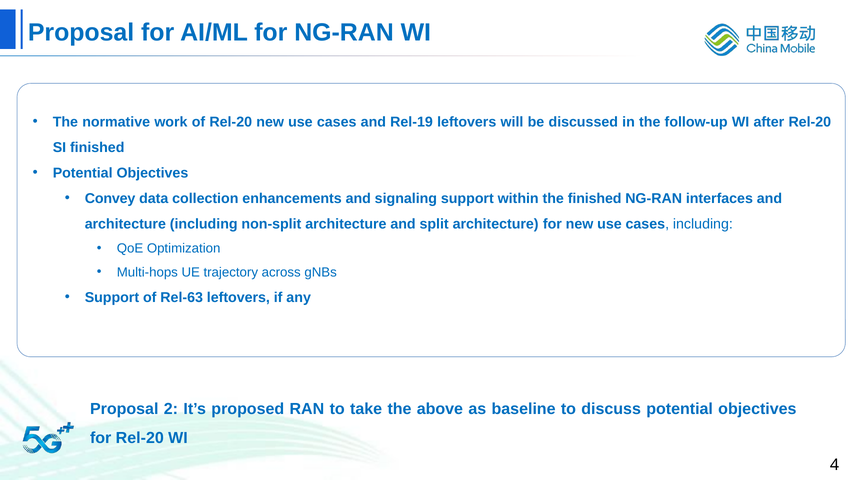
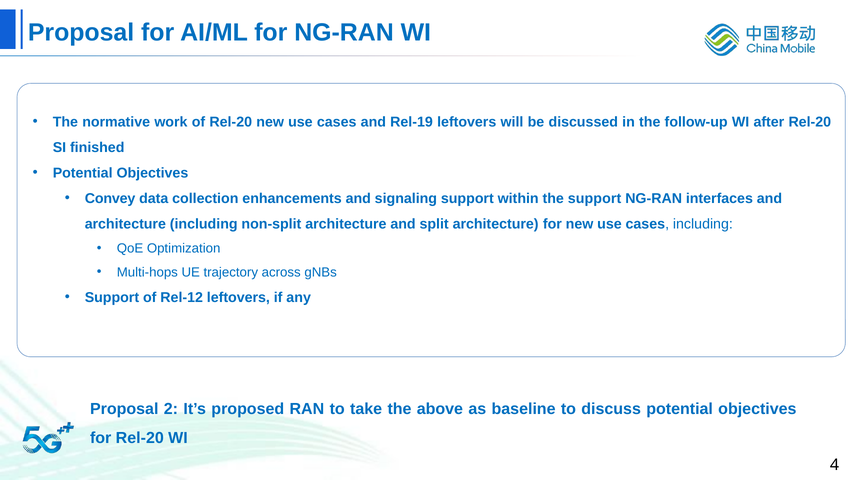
the finished: finished -> support
Rel-63: Rel-63 -> Rel-12
